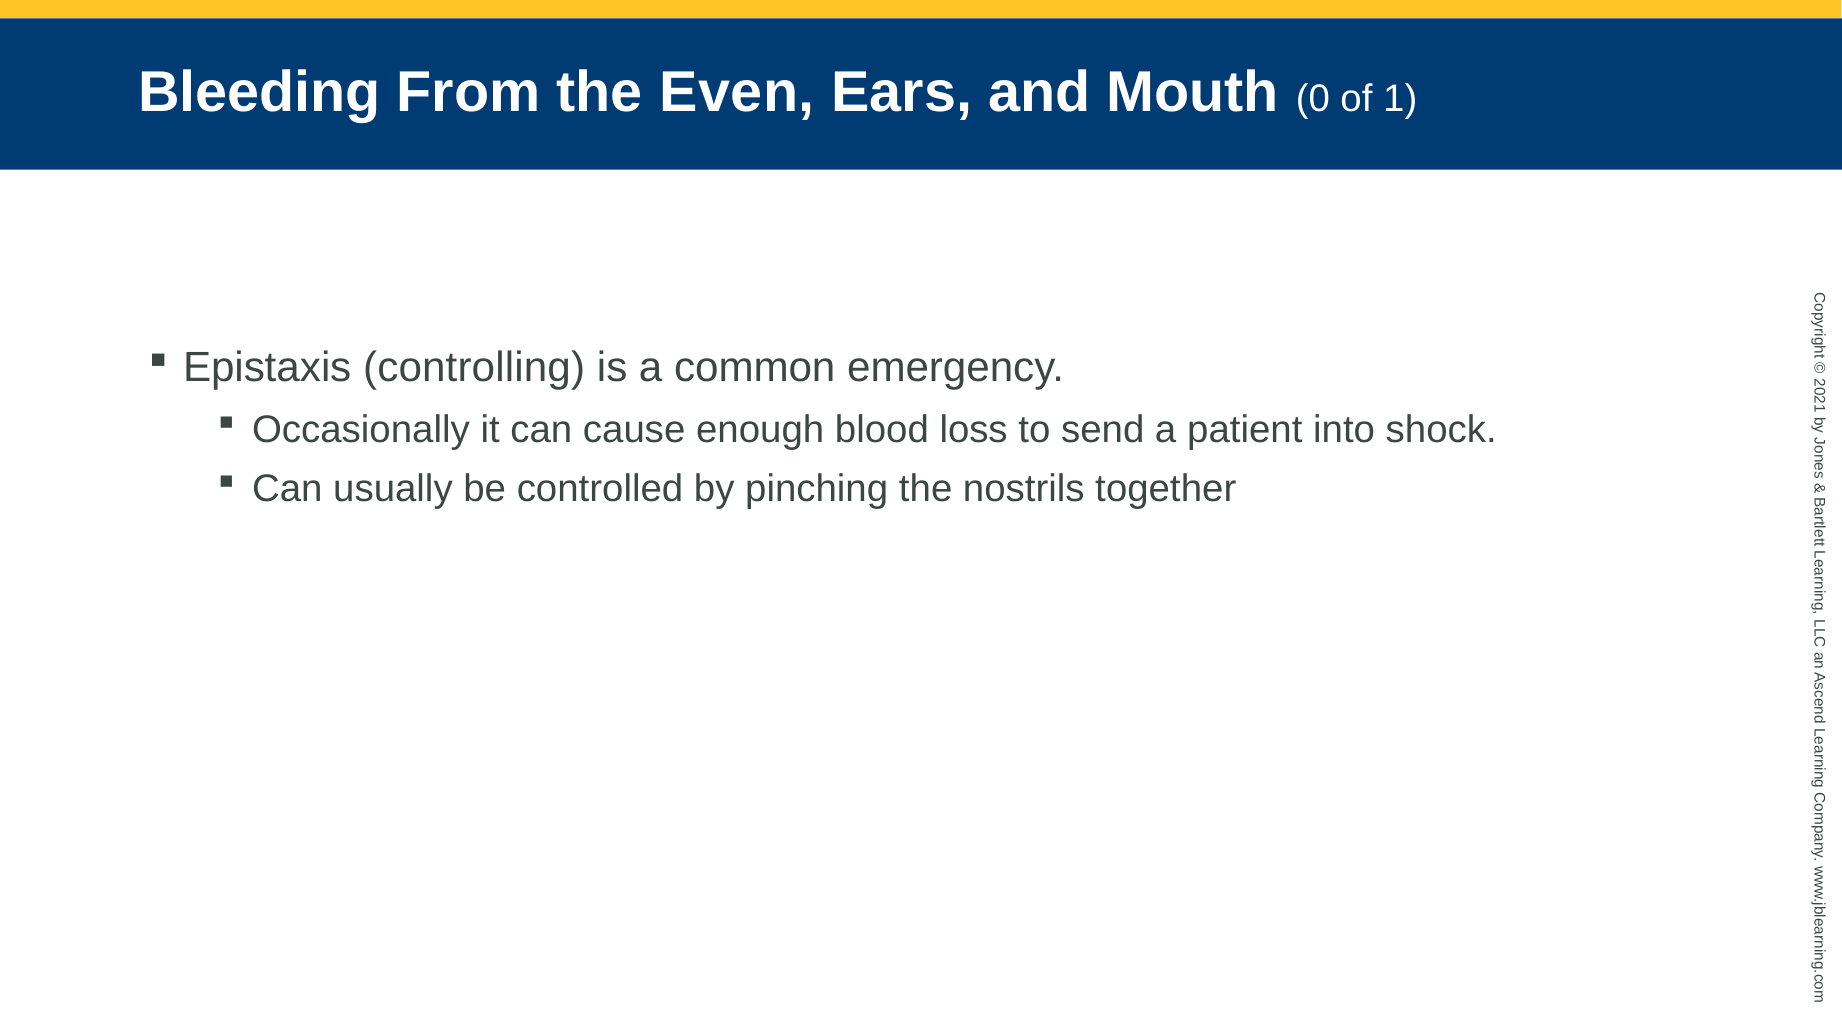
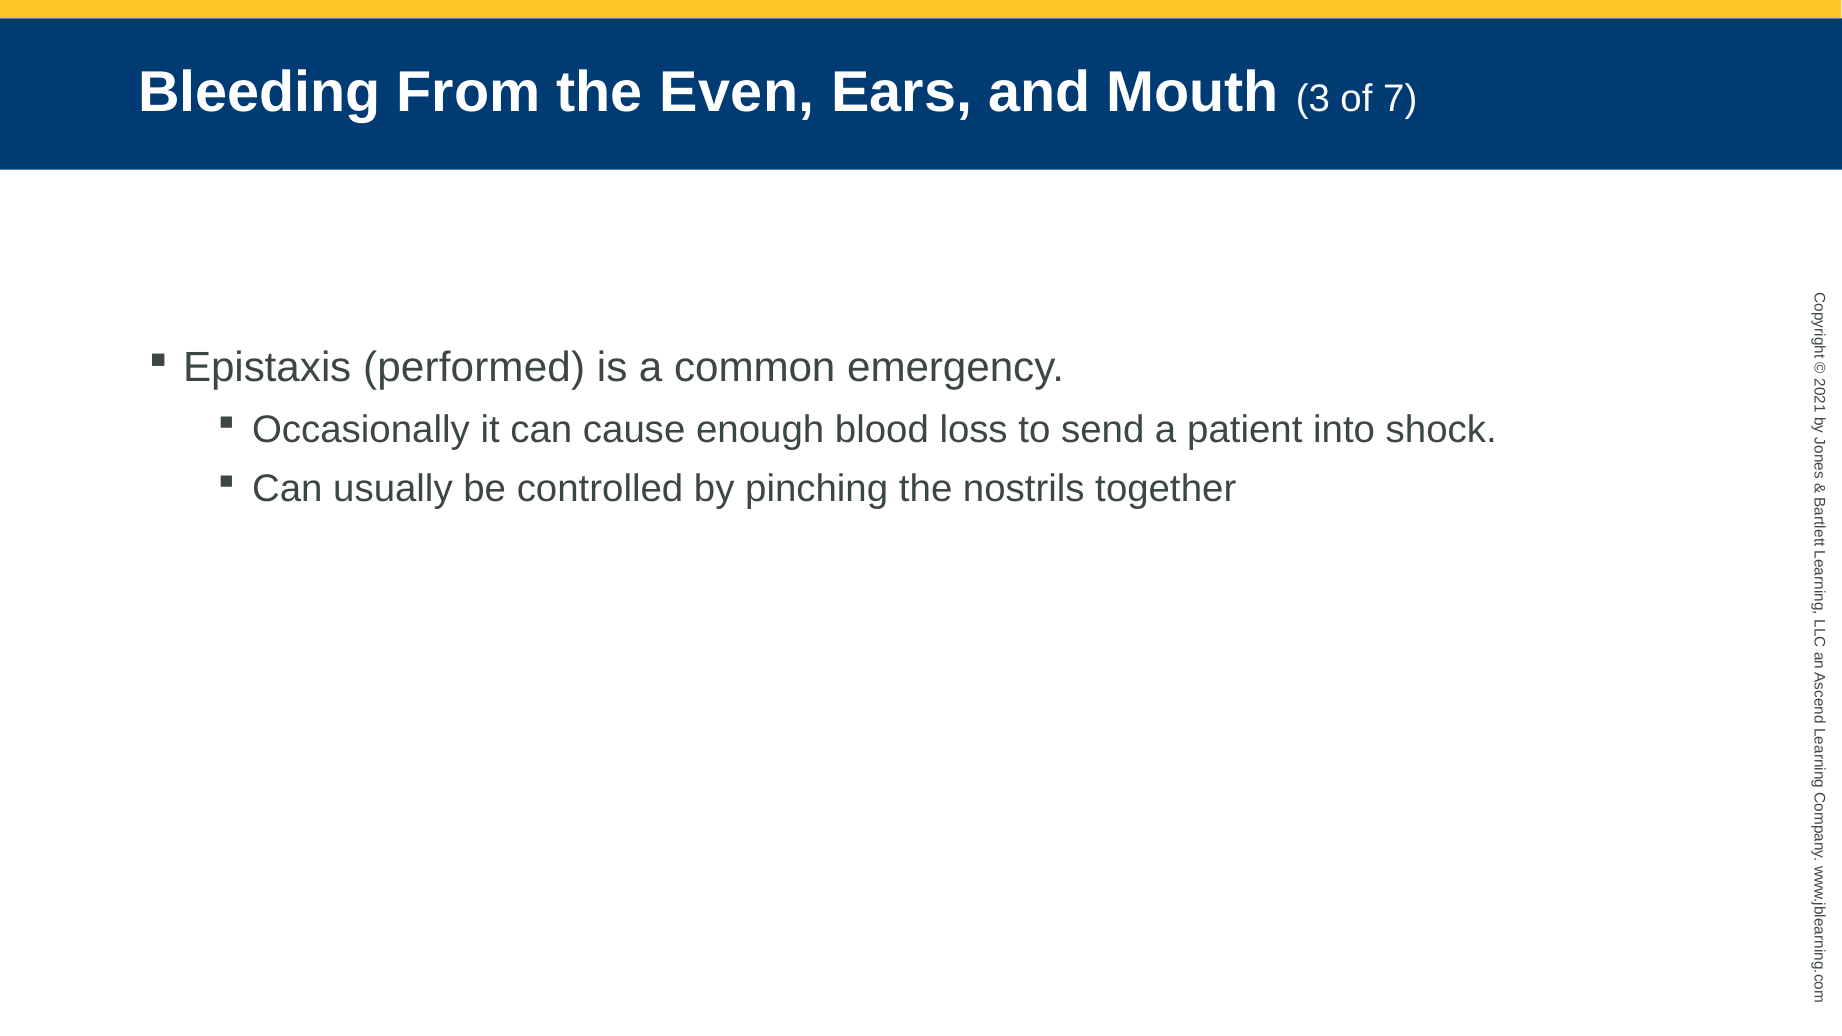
Mouth 0: 0 -> 3
of 1: 1 -> 7
controlling: controlling -> performed
